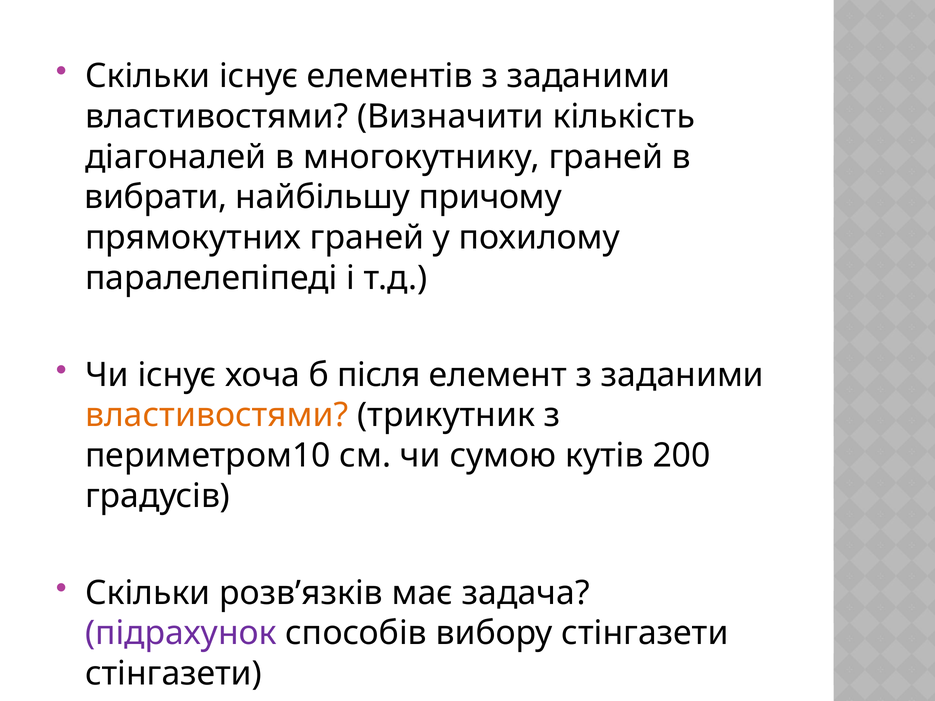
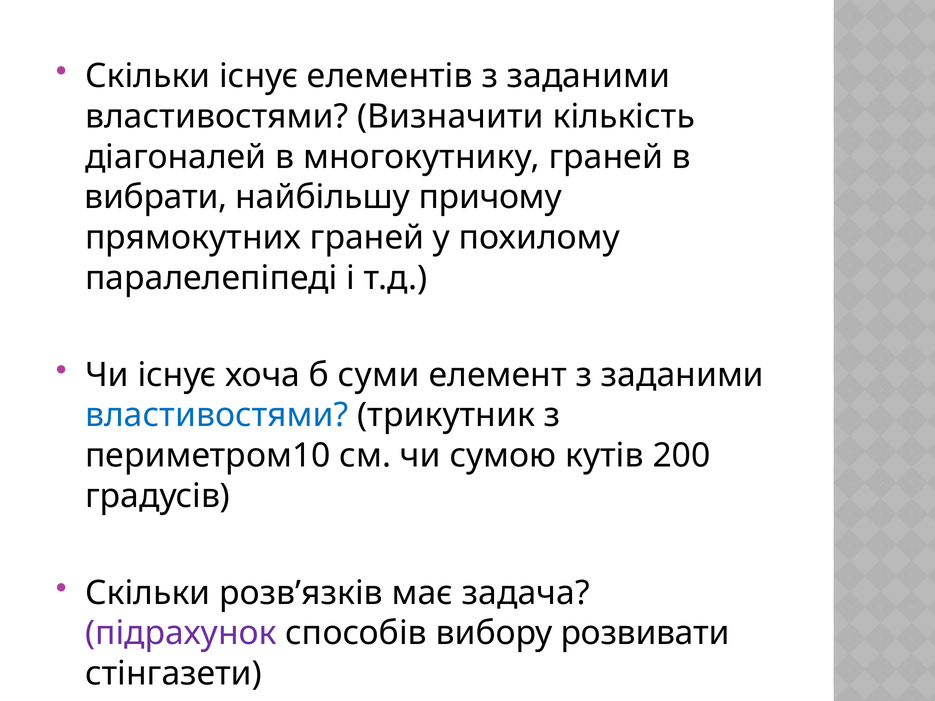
після: після -> суми
властивостями at (217, 415) colour: orange -> blue
вибору стінгазети: стінгазети -> розвивати
